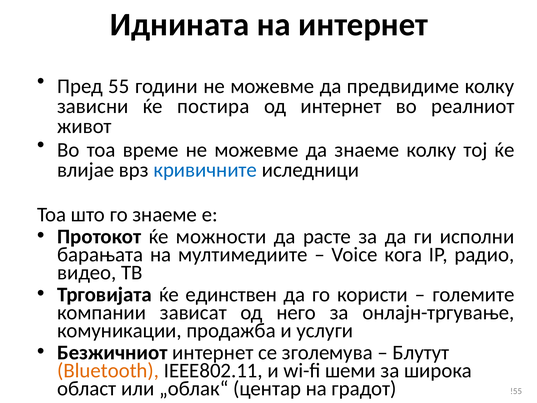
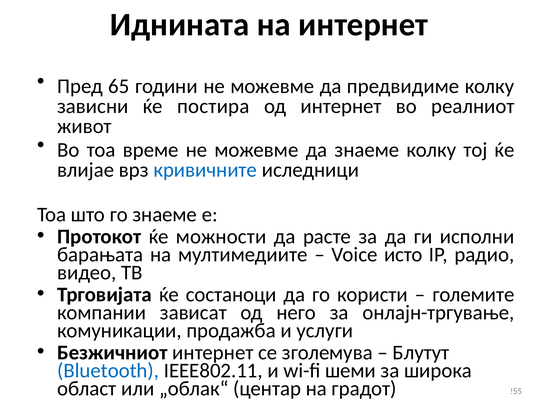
55: 55 -> 65
кога: кога -> исто
единствен: единствен -> состаноци
Bluetooth colour: orange -> blue
